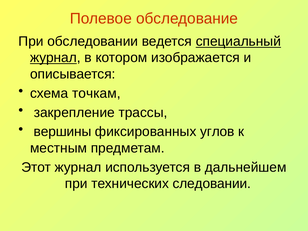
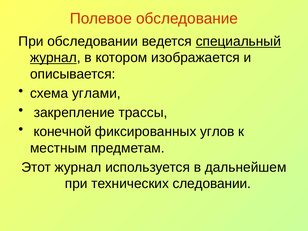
точкам: точкам -> углами
вершины: вершины -> конечной
